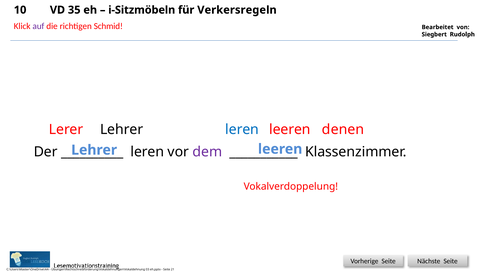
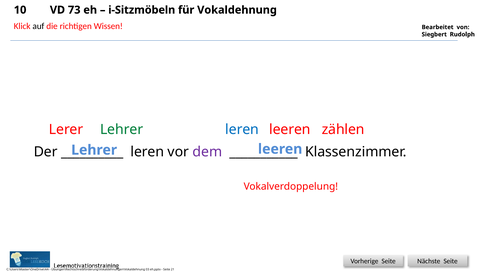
35: 35 -> 73
Verkersregeln: Verkersregeln -> Vokaldehnung
auf colour: purple -> black
Schmid: Schmid -> Wissen
Lehrer at (122, 129) colour: black -> green
denen: denen -> zählen
